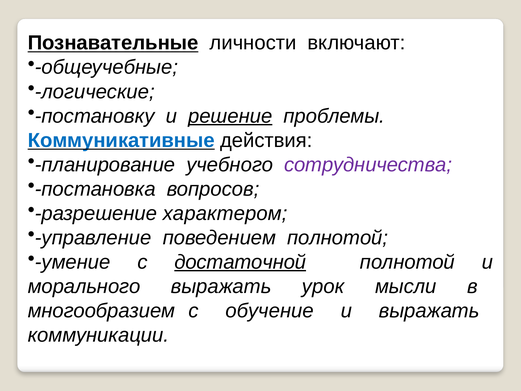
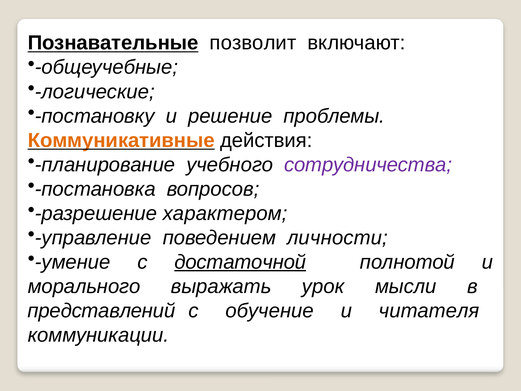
личности: личности -> позволит
решение underline: present -> none
Коммуникативные colour: blue -> orange
поведением полнотой: полнотой -> личности
многообразием: многообразием -> представлений
и выражать: выражать -> читателя
